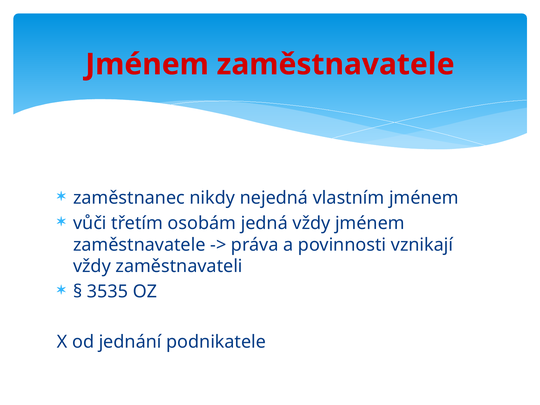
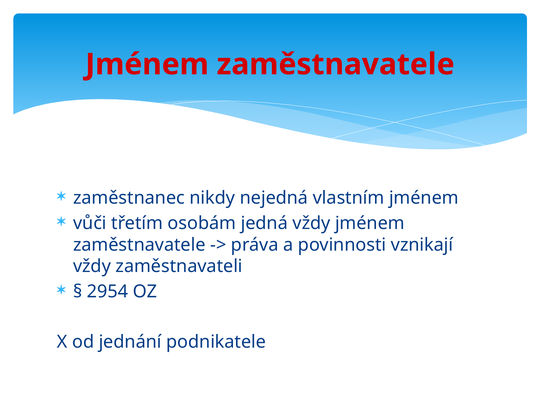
3535: 3535 -> 2954
